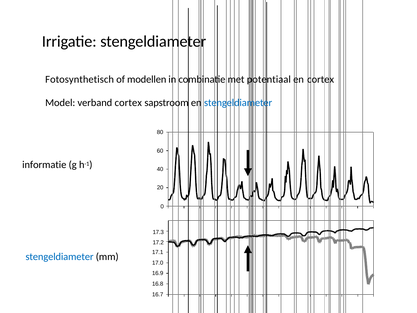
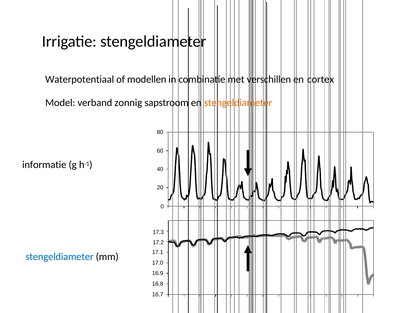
Fotosynthetisch: Fotosynthetisch -> Waterpotentiaal
potentiaal: potentiaal -> verschillen
verband cortex: cortex -> zonnig
stengeldiameter at (238, 103) colour: blue -> orange
